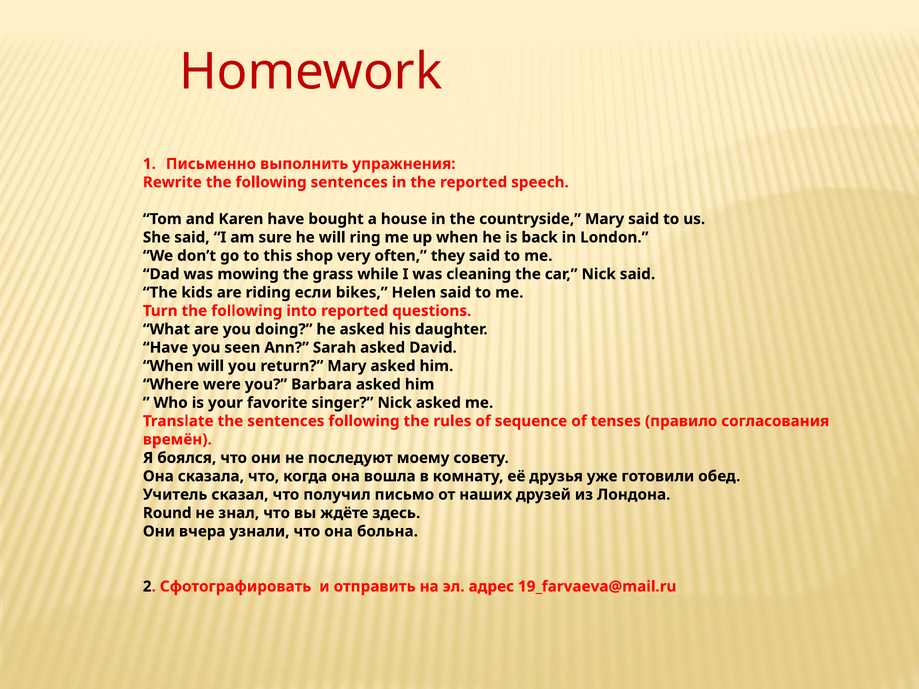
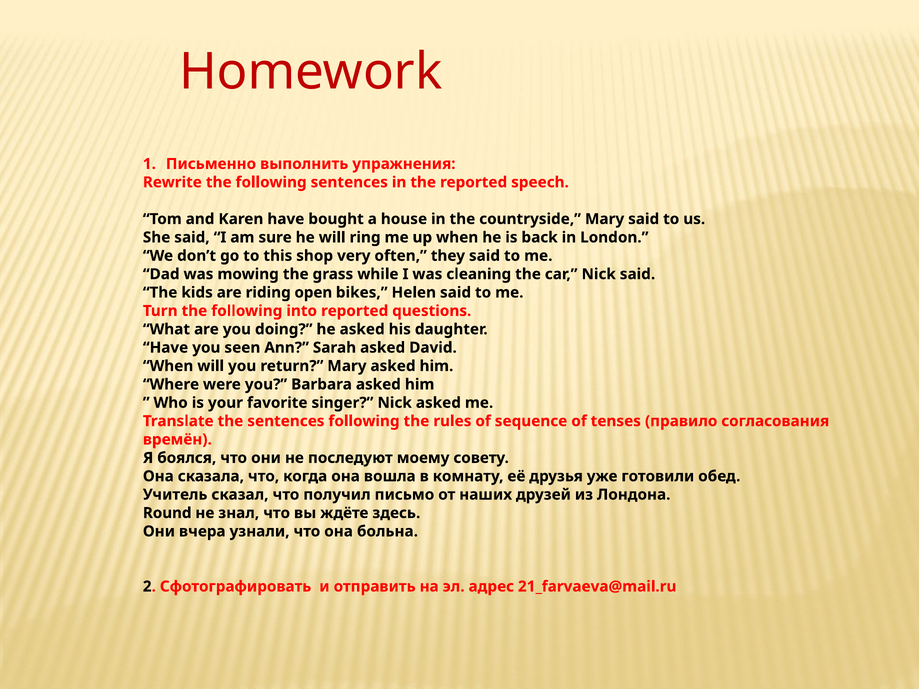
если: если -> open
19_farvaeva@mail.ru: 19_farvaeva@mail.ru -> 21_farvaeva@mail.ru
